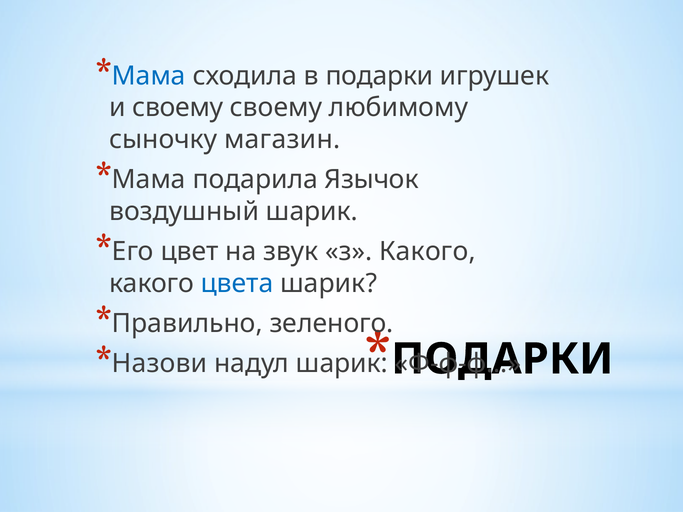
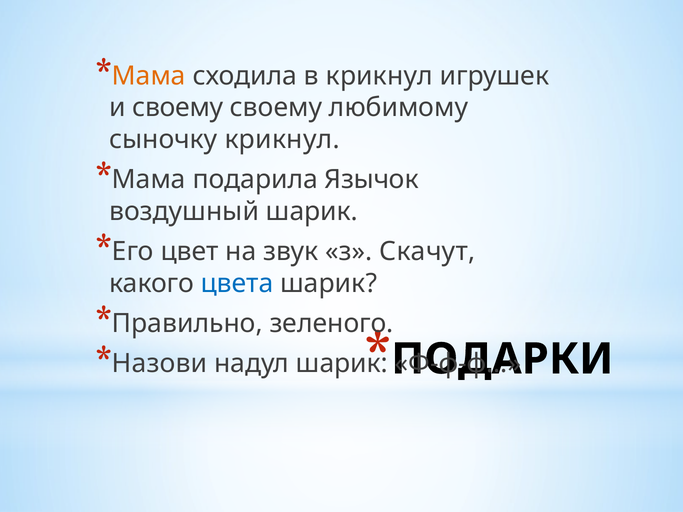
Мама at (149, 76) colour: blue -> orange
в подарки: подарки -> крикнул
сыночку магазин: магазин -> крикнул
з Какого: Какого -> Скачут
